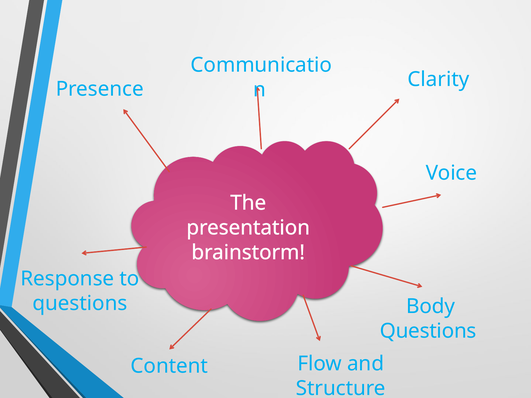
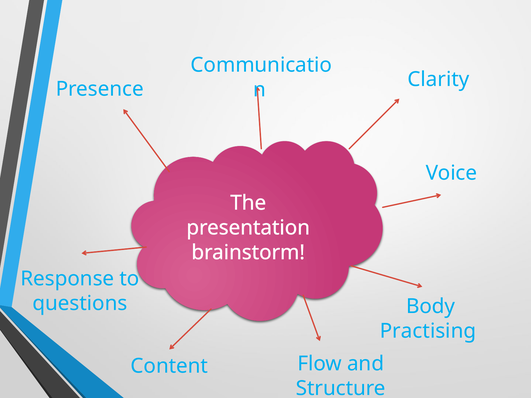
Questions at (428, 331): Questions -> Practising
